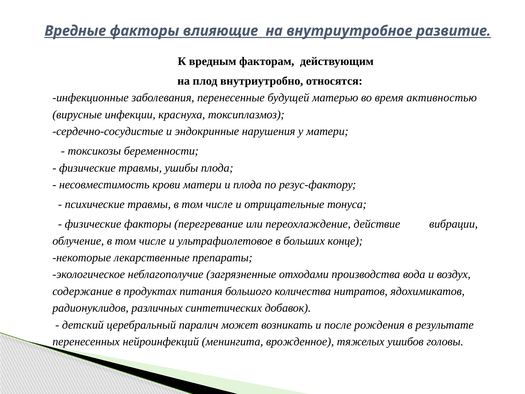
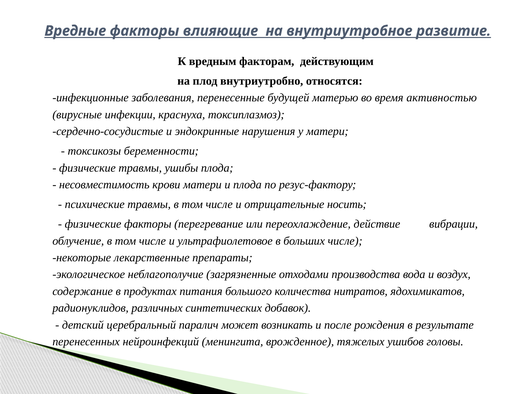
тонуса: тонуса -> носить
больших конце: конце -> числе
